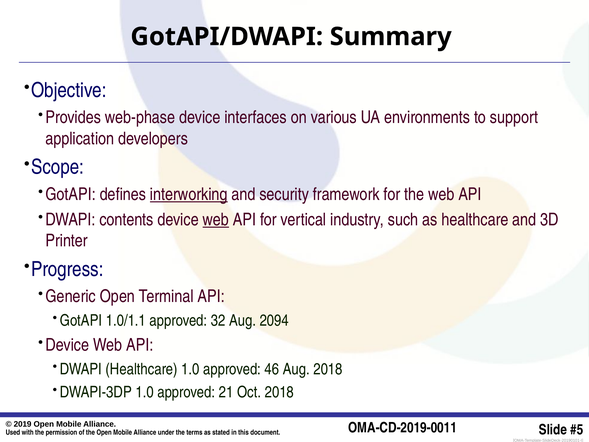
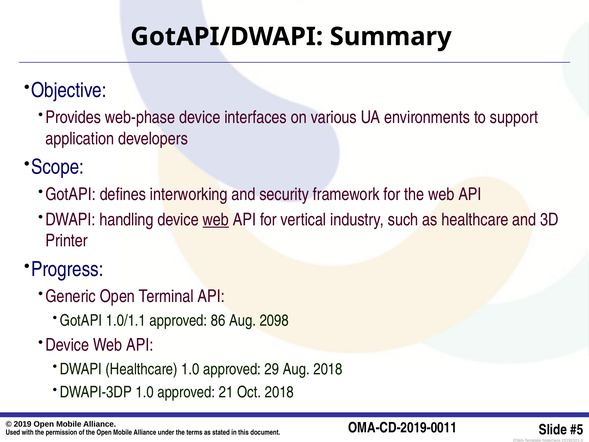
interworking underline: present -> none
contents: contents -> handling
32: 32 -> 86
2094: 2094 -> 2098
46: 46 -> 29
